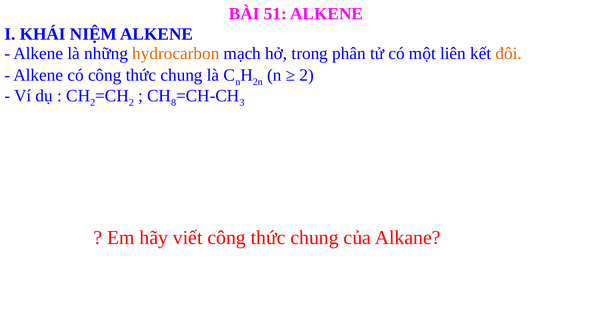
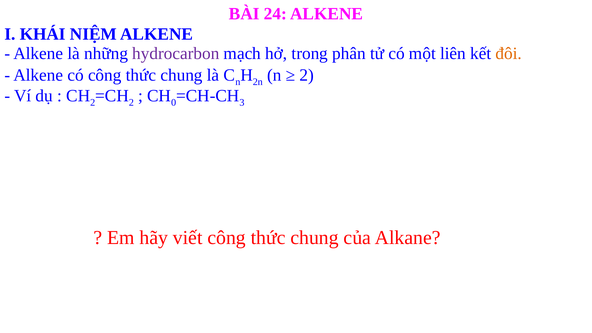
51: 51 -> 24
hydrocarbon colour: orange -> purple
8: 8 -> 0
